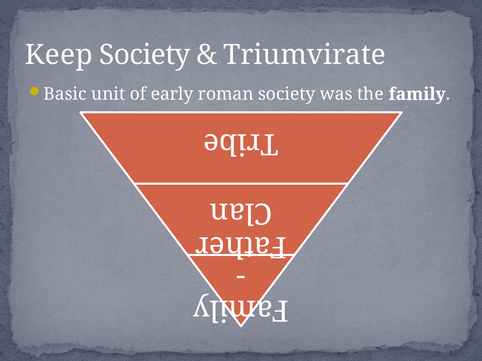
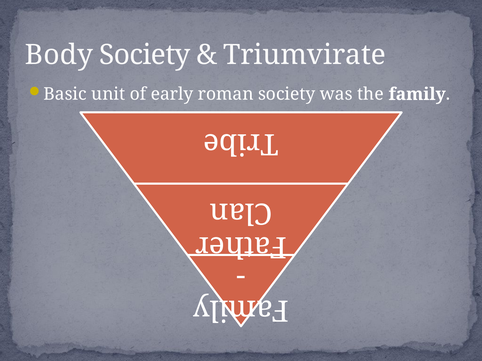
Keep: Keep -> Body
